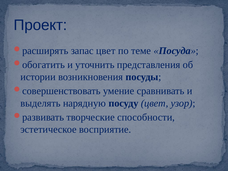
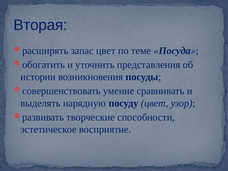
Проект: Проект -> Вторая
